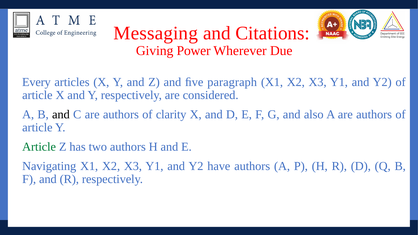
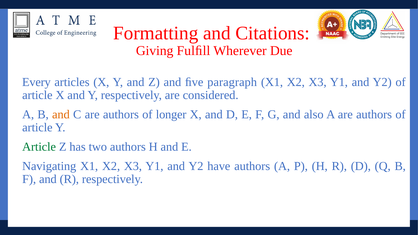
Messaging: Messaging -> Formatting
Power: Power -> Fulﬁll
and at (61, 114) colour: black -> orange
clarity: clarity -> longer
